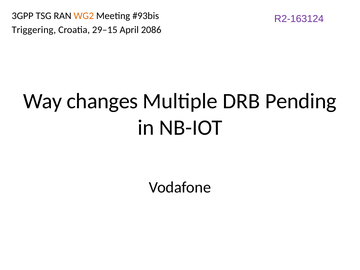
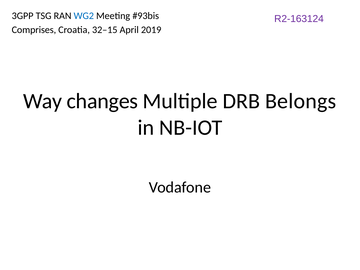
WG2 colour: orange -> blue
Triggering: Triggering -> Comprises
29–15: 29–15 -> 32–15
2086: 2086 -> 2019
Pending: Pending -> Belongs
